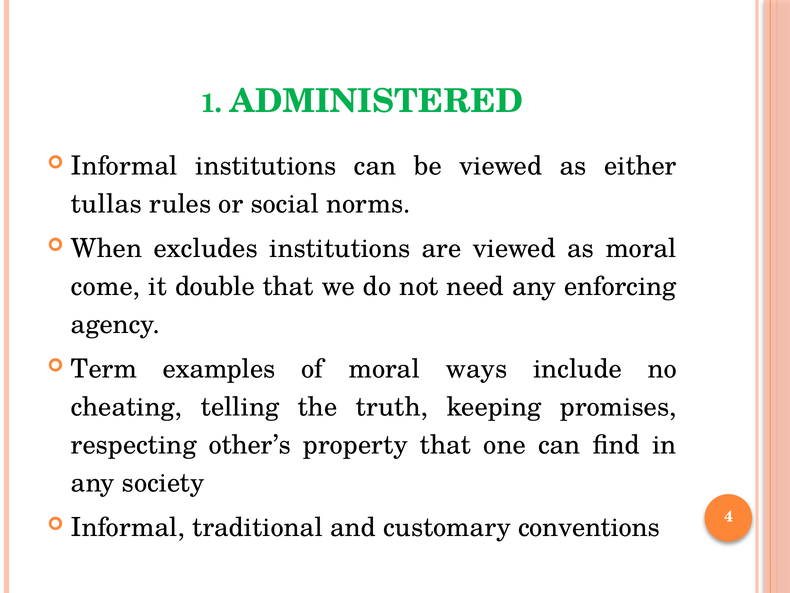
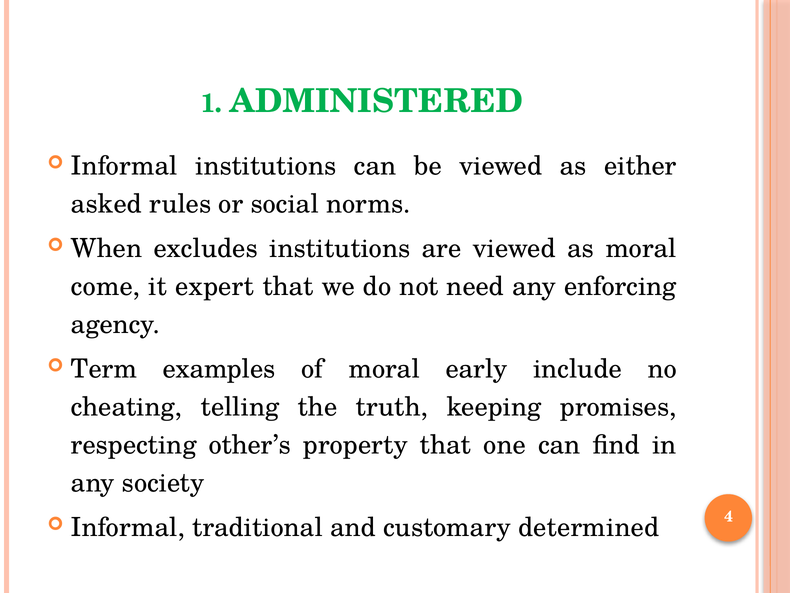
tullas: tullas -> asked
double: double -> expert
ways: ways -> early
conventions: conventions -> determined
